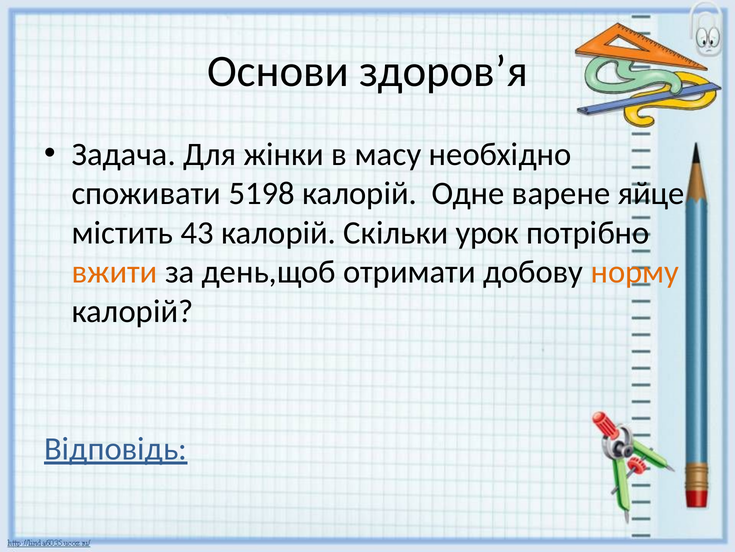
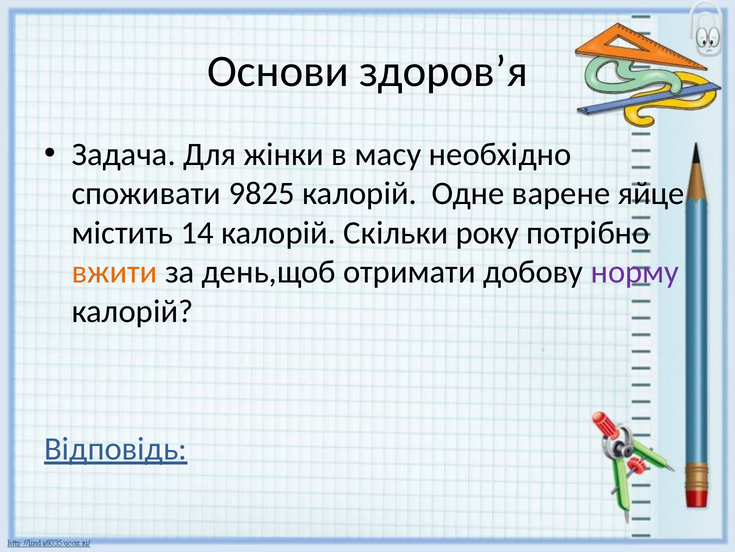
5198: 5198 -> 9825
43: 43 -> 14
урок: урок -> року
норму colour: orange -> purple
